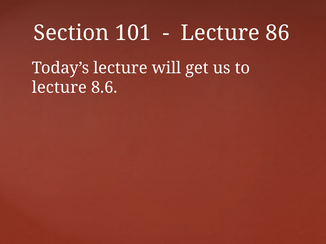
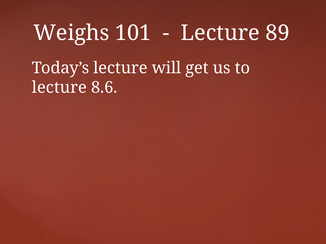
Section: Section -> Weighs
86: 86 -> 89
